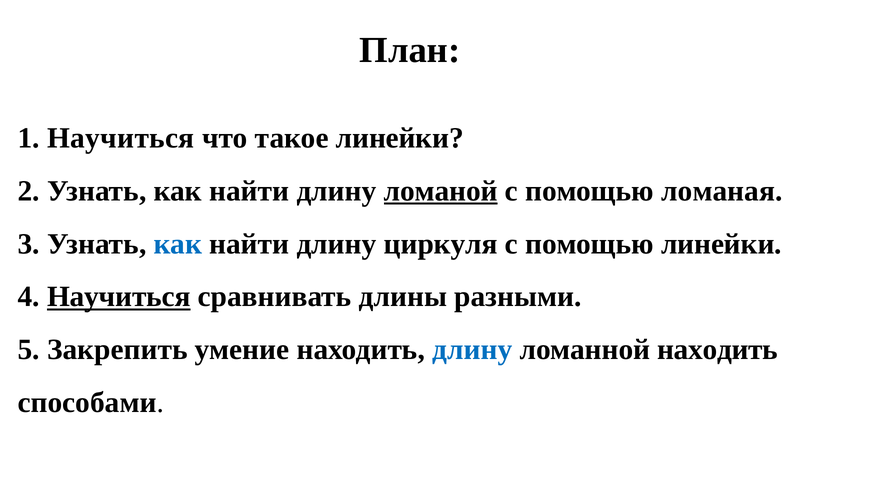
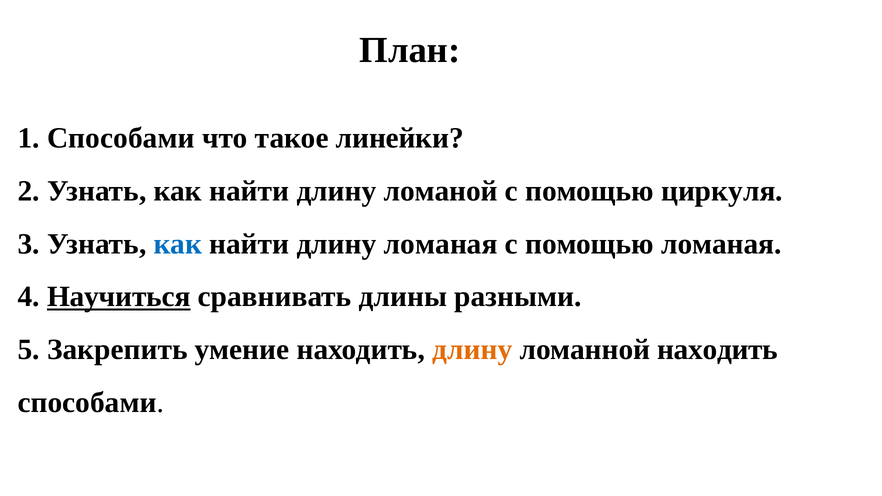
1 Научиться: Научиться -> Способами
ломаной underline: present -> none
ломаная: ломаная -> циркуля
длину циркуля: циркуля -> ломаная
помощью линейки: линейки -> ломаная
длину at (472, 350) colour: blue -> orange
